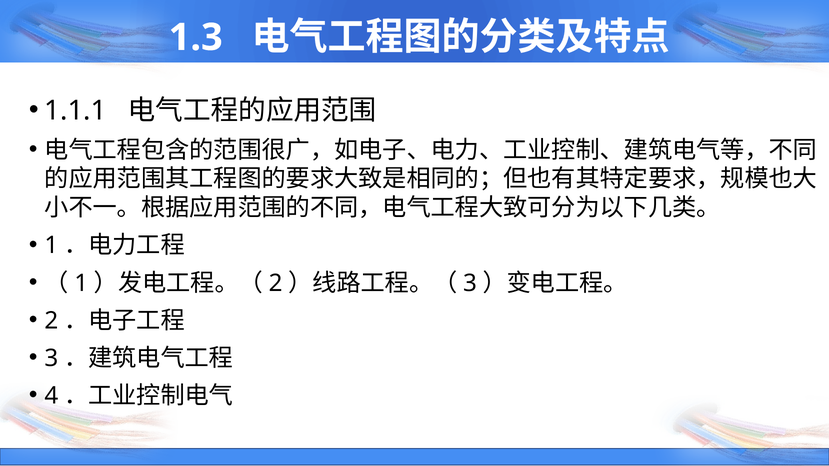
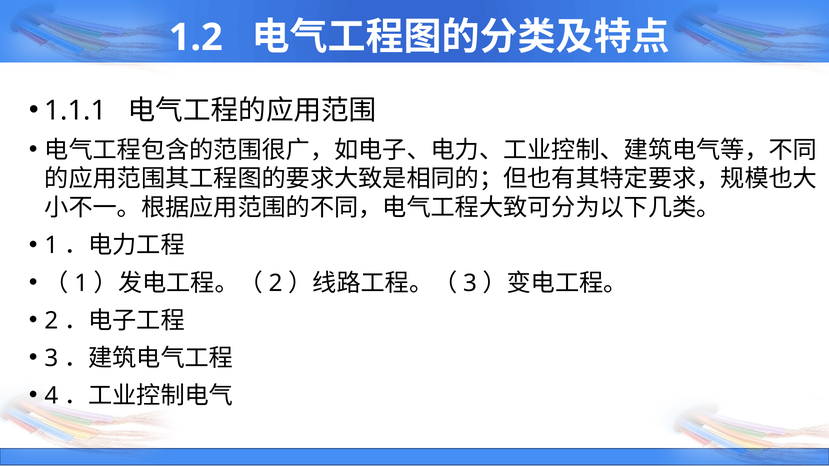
1.3: 1.3 -> 1.2
